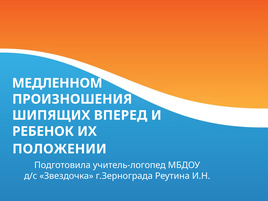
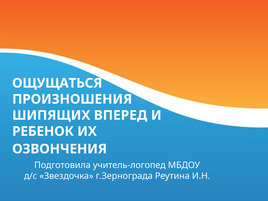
МЕДЛЕННОМ: МЕДЛЕННОМ -> ОЩУЩАТЬСЯ
ПОЛОЖЕНИИ: ПОЛОЖЕНИИ -> ОЗВОНЧЕНИЯ
